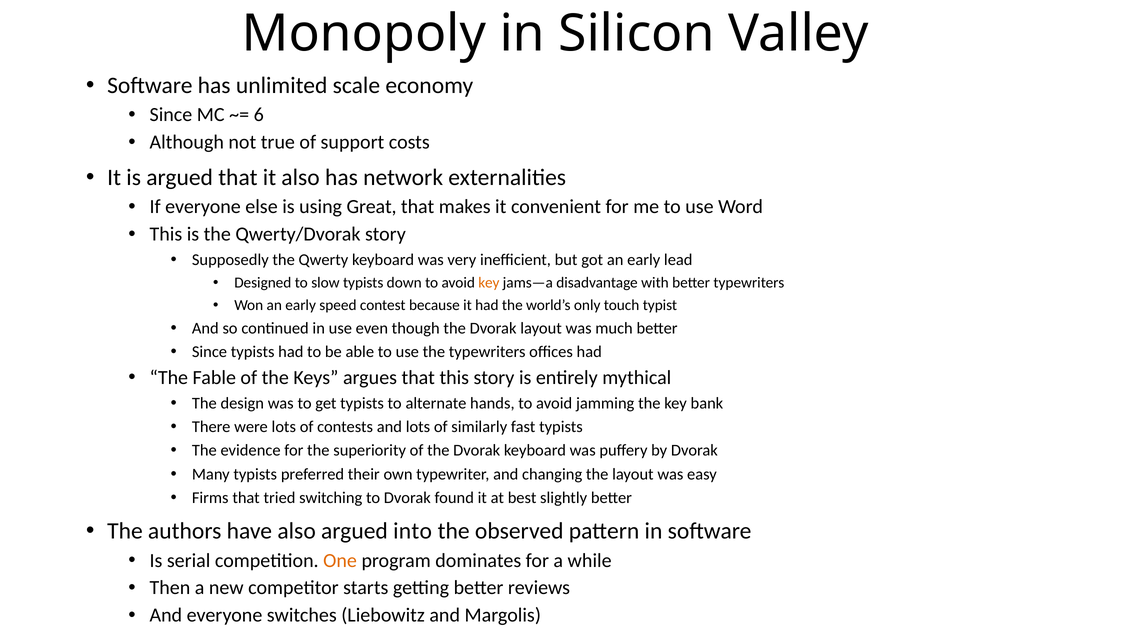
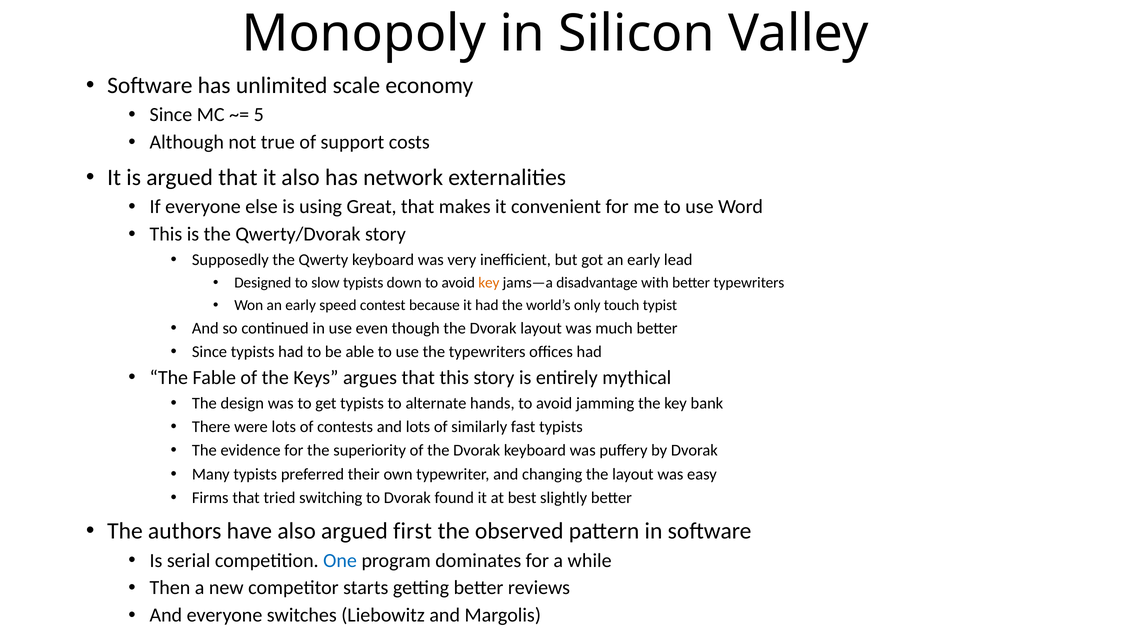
6: 6 -> 5
into: into -> first
One colour: orange -> blue
